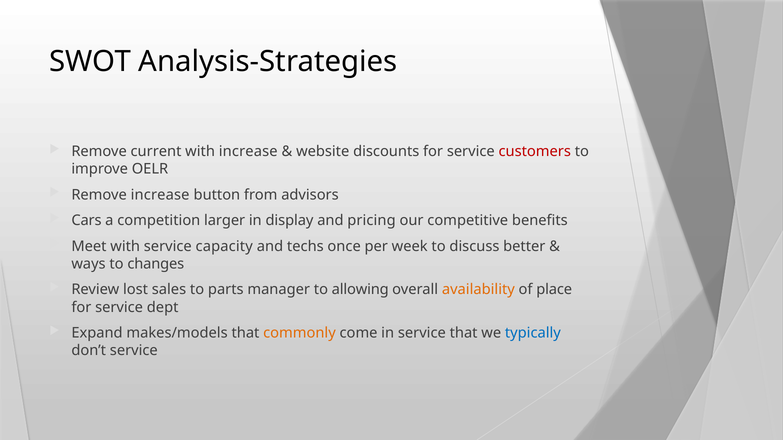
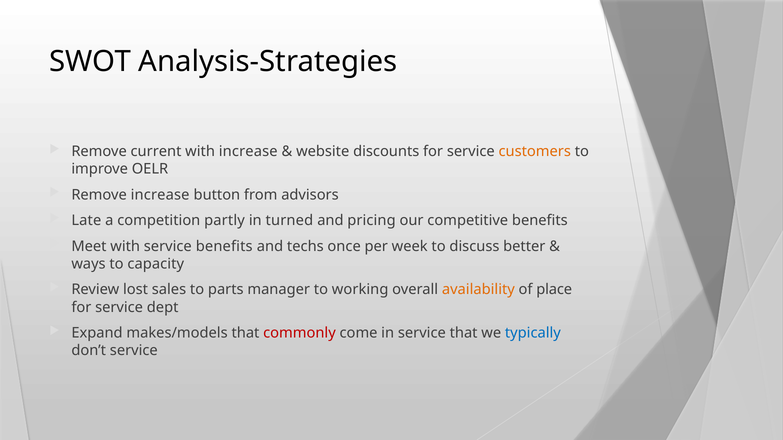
customers colour: red -> orange
Cars: Cars -> Late
larger: larger -> partly
display: display -> turned
service capacity: capacity -> benefits
changes: changes -> capacity
allowing: allowing -> working
commonly colour: orange -> red
